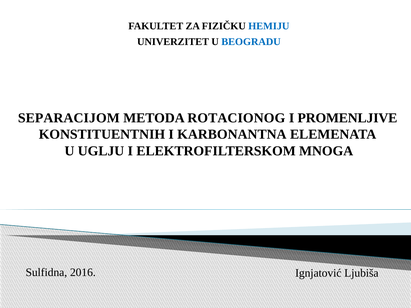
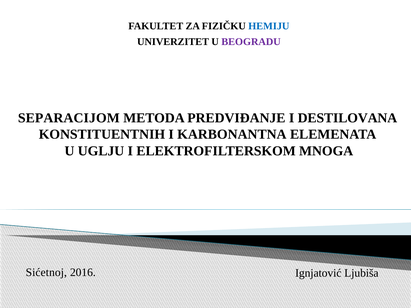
BEOGRADU colour: blue -> purple
ROTACIONOG: ROTACIONOG -> PREDVIĐANJE
PROMENLJIVE: PROMENLJIVE -> DESTILOVANA
Sulfidna: Sulfidna -> Sićetnoj
